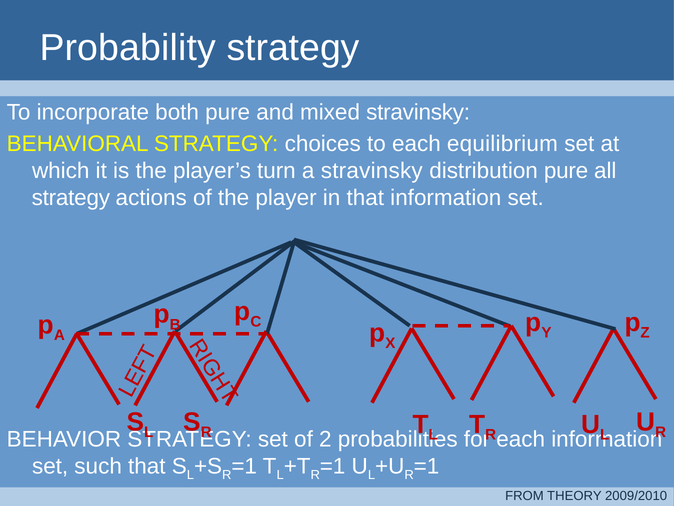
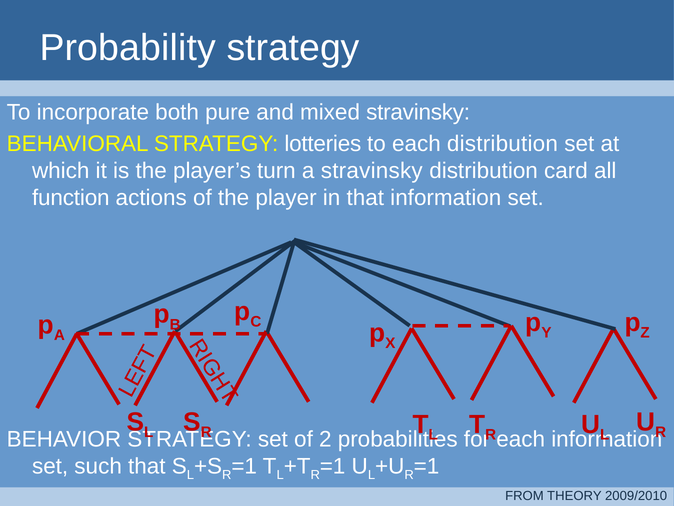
choices: choices -> lotteries
each equilibrium: equilibrium -> distribution
distribution pure: pure -> card
strategy at (71, 198): strategy -> function
